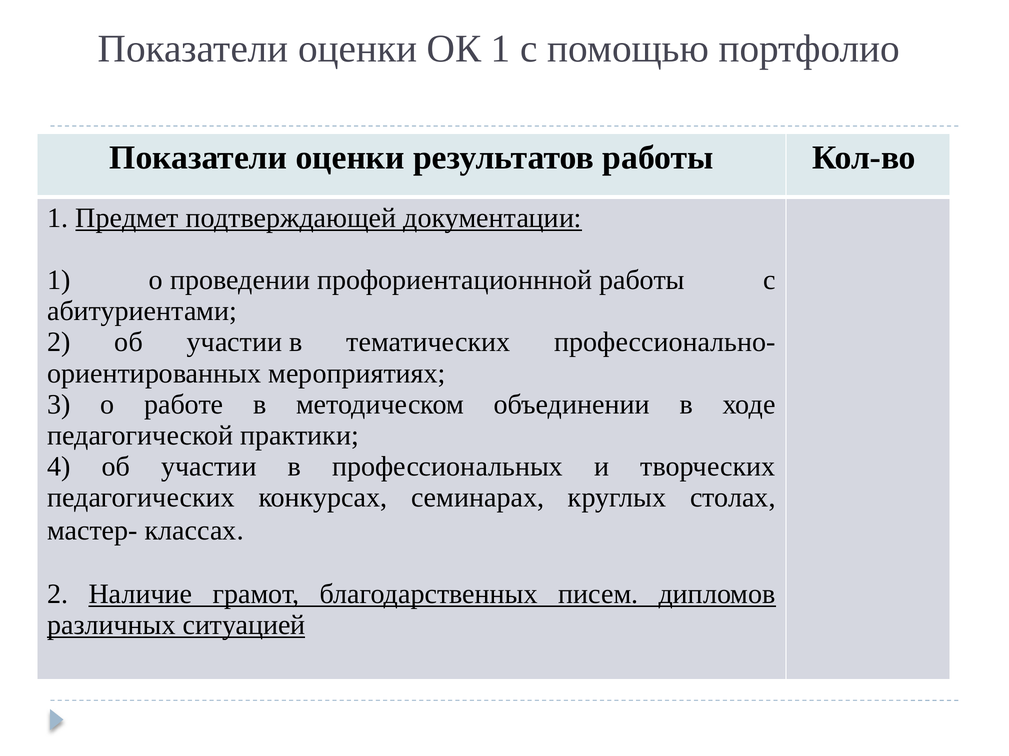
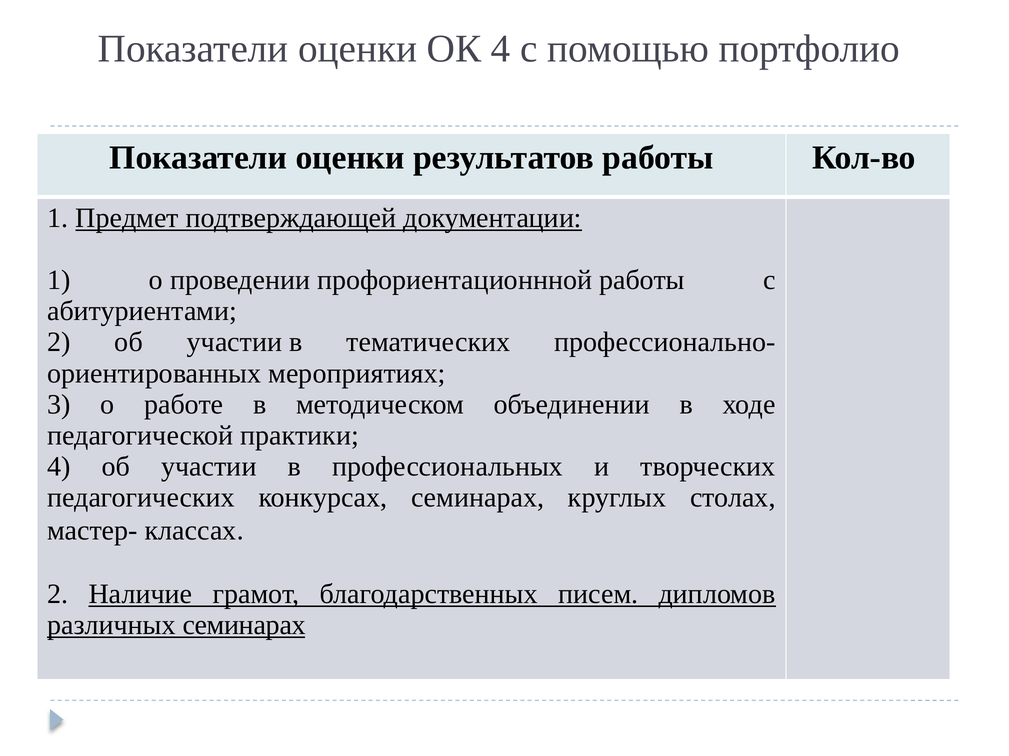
ОК 1: 1 -> 4
различных ситуацией: ситуацией -> семинарах
